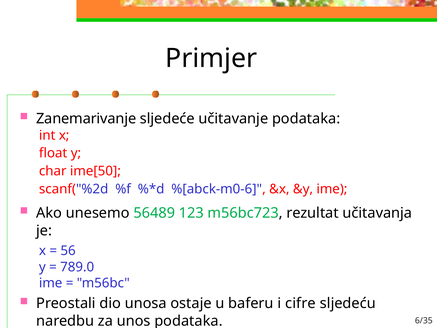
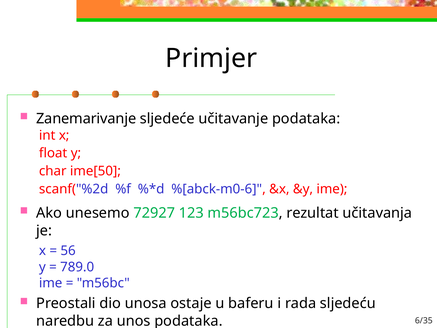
56489: 56489 -> 72927
cifre: cifre -> rada
